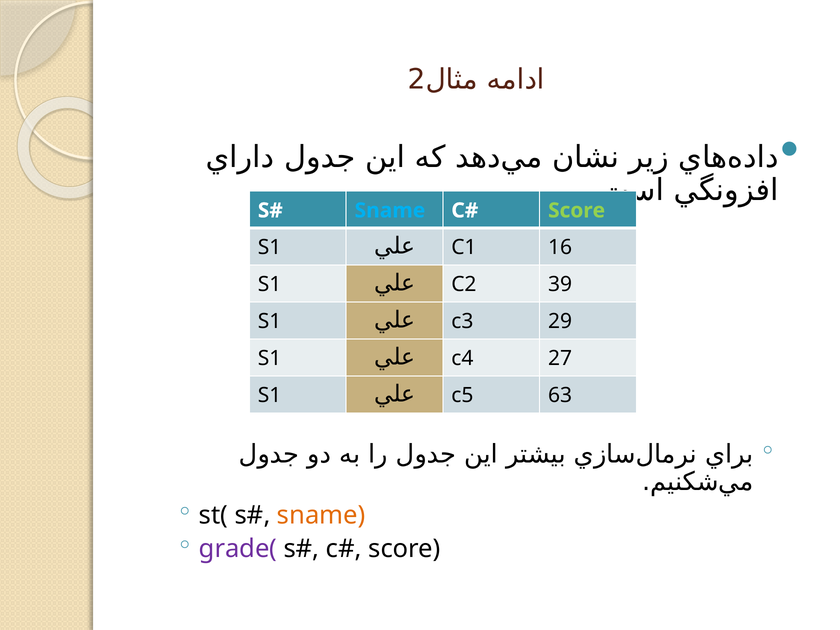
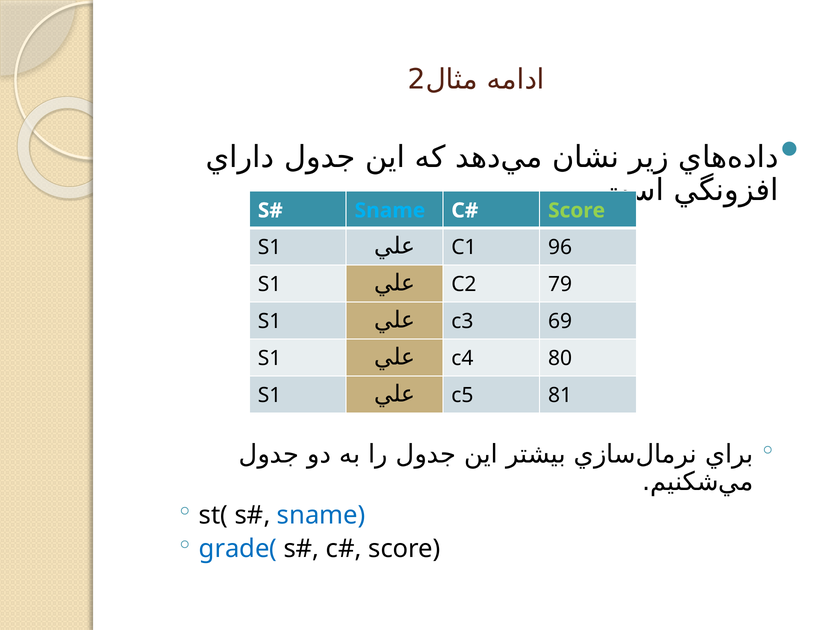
16: 16 -> 96
39: 39 -> 79
29: 29 -> 69
27: 27 -> 80
63: 63 -> 81
sname at (321, 515) colour: orange -> blue
grade( colour: purple -> blue
